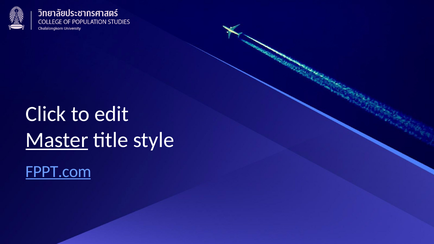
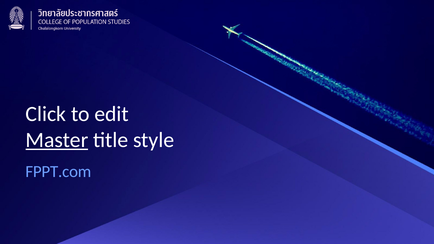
FPPT.com underline: present -> none
